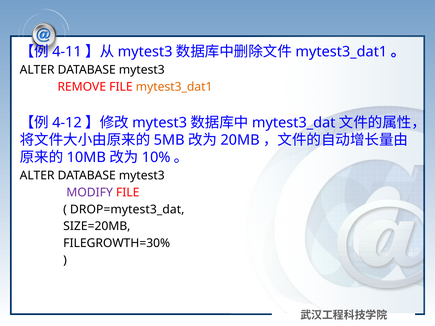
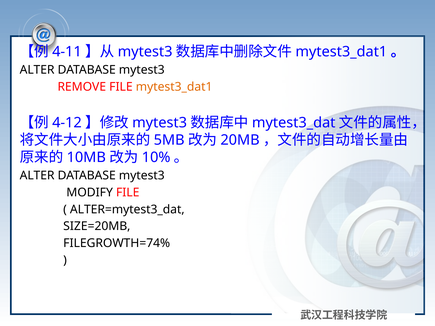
MODIFY colour: purple -> black
DROP=mytest3_dat: DROP=mytest3_dat -> ALTER=mytest3_dat
FILEGROWTH=30%: FILEGROWTH=30% -> FILEGROWTH=74%
